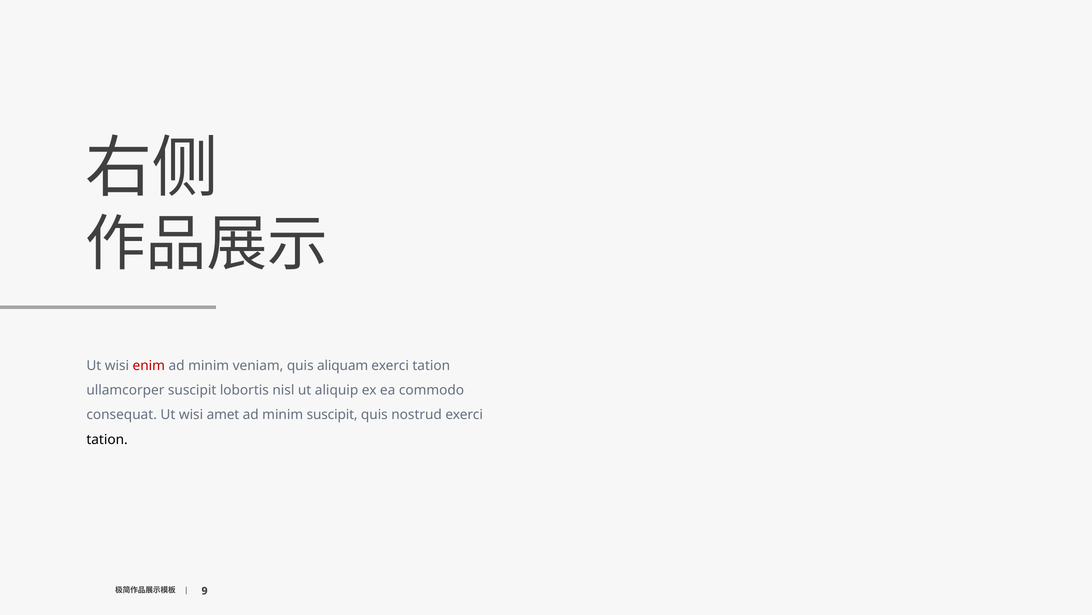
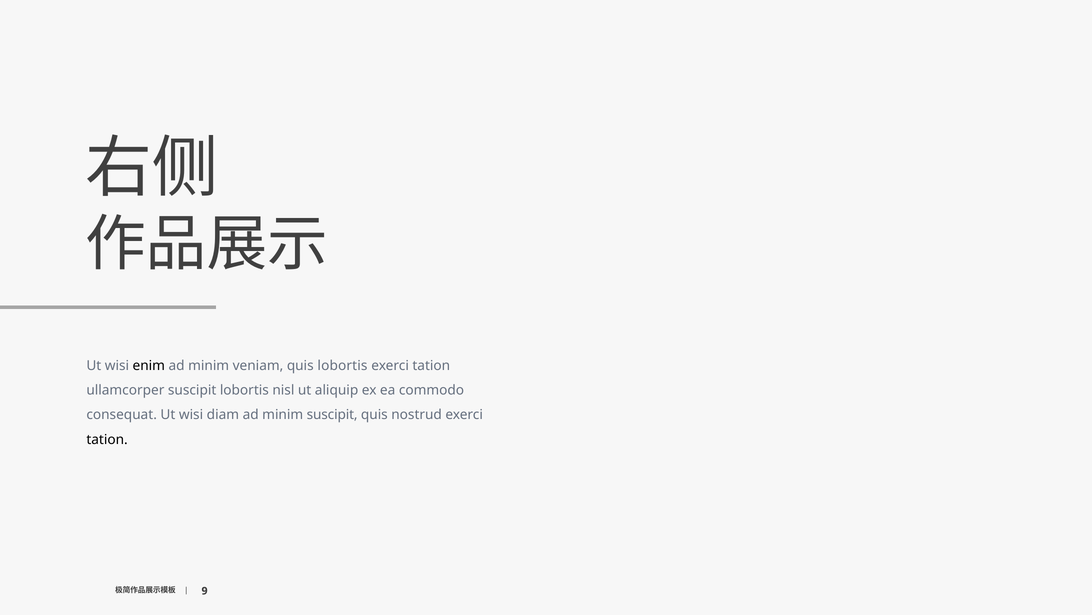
enim colour: red -> black
quis aliquam: aliquam -> lobortis
amet: amet -> diam
